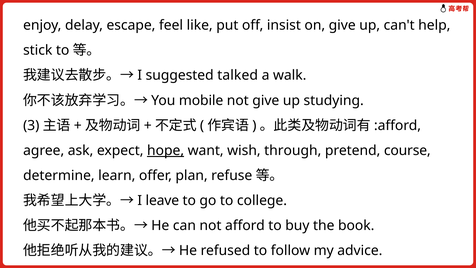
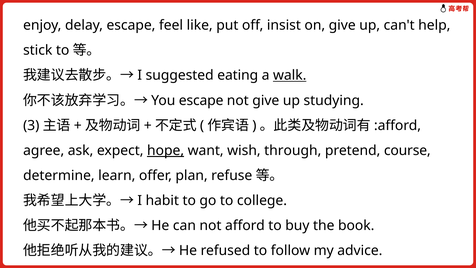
talked: talked -> eating
walk underline: none -> present
mobile at (201, 100): mobile -> escape
leave: leave -> habit
